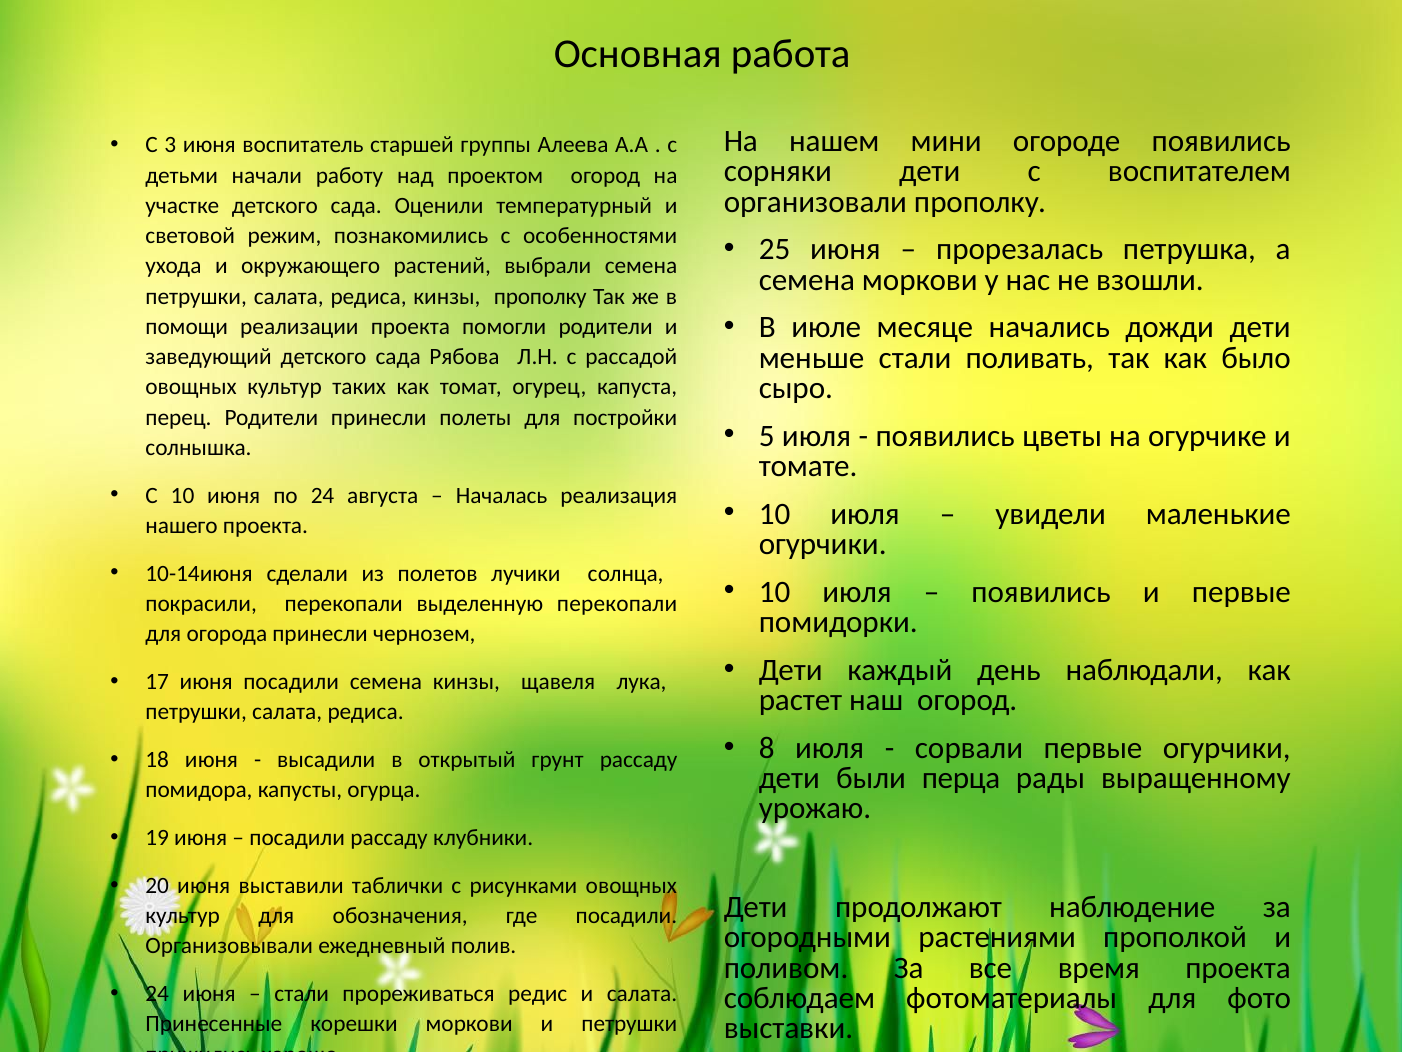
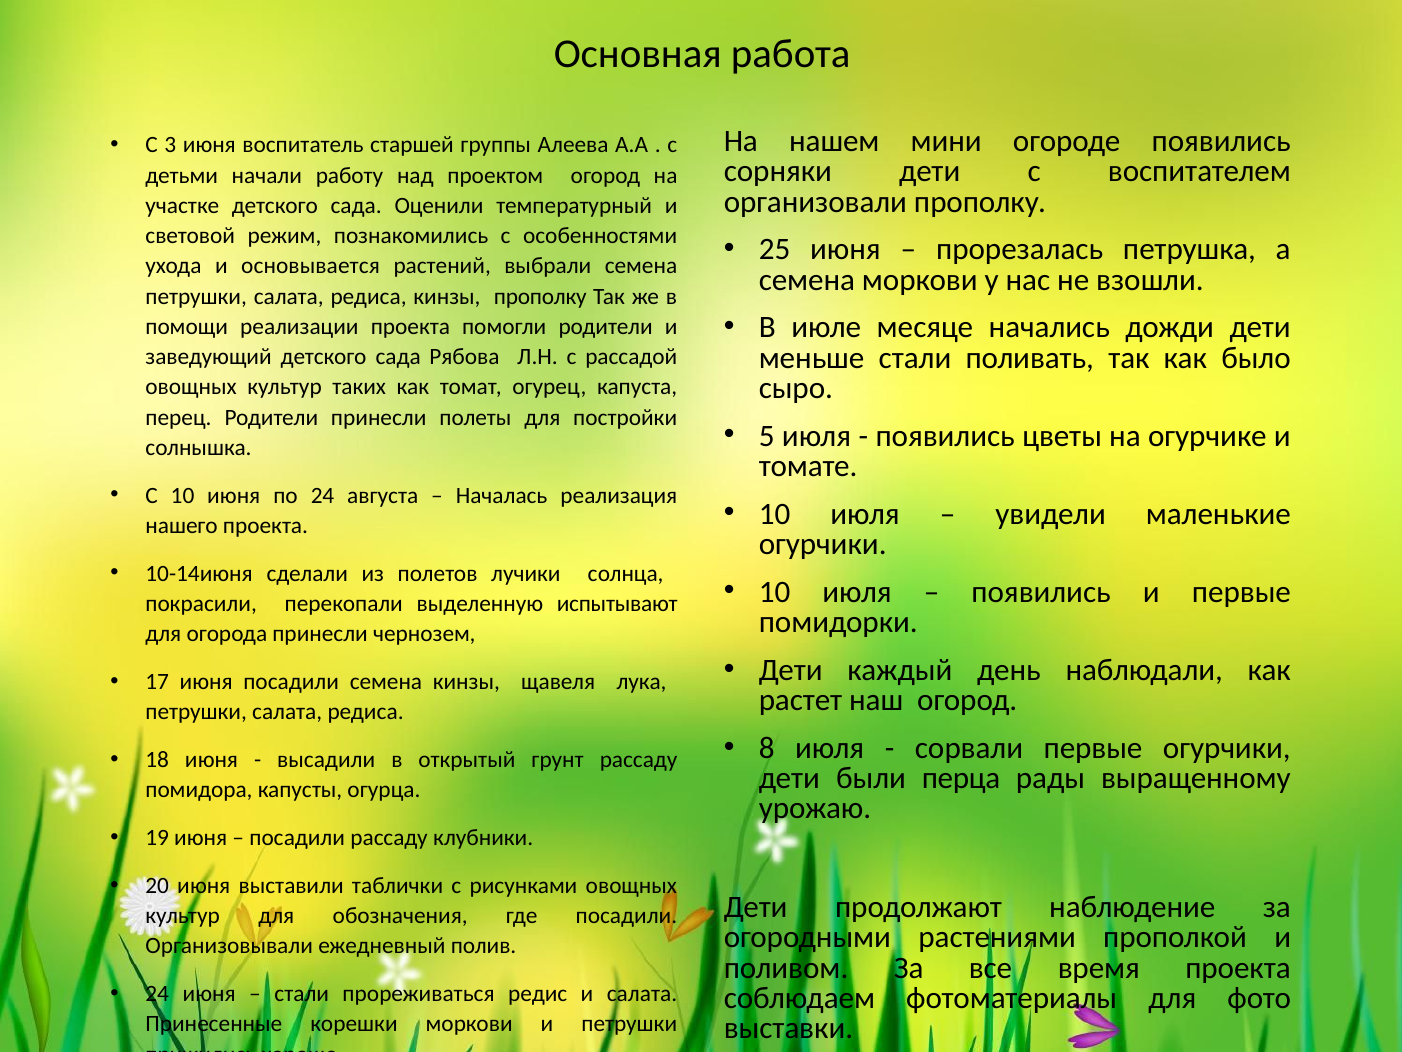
окружающего: окружающего -> основывается
выделенную перекопали: перекопали -> испытывают
